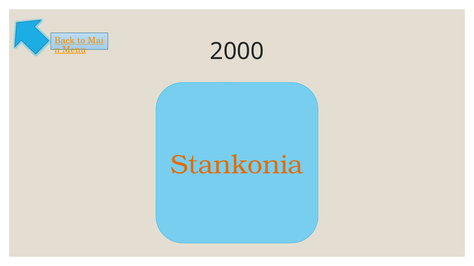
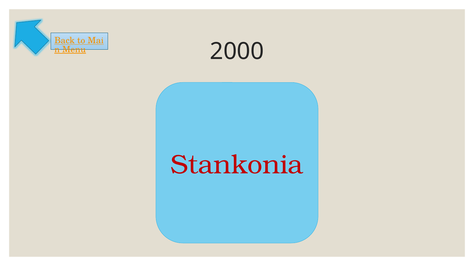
Stankonia colour: orange -> red
